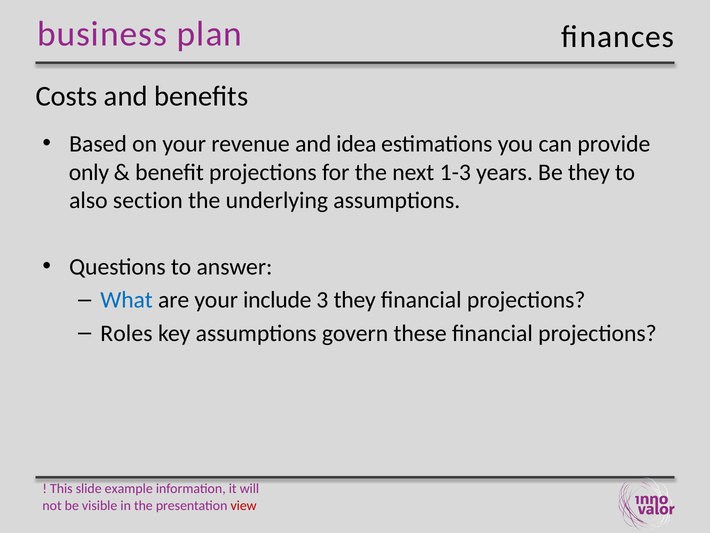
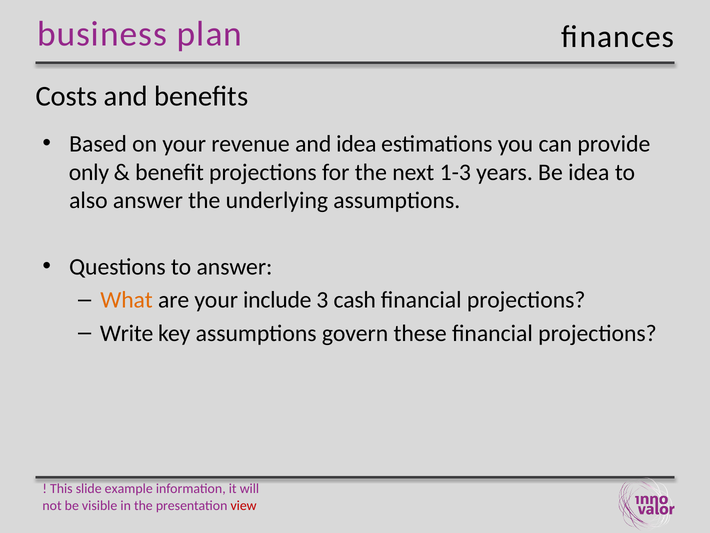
Be they: they -> idea
also section: section -> answer
What colour: blue -> orange
3 they: they -> cash
Roles: Roles -> Write
